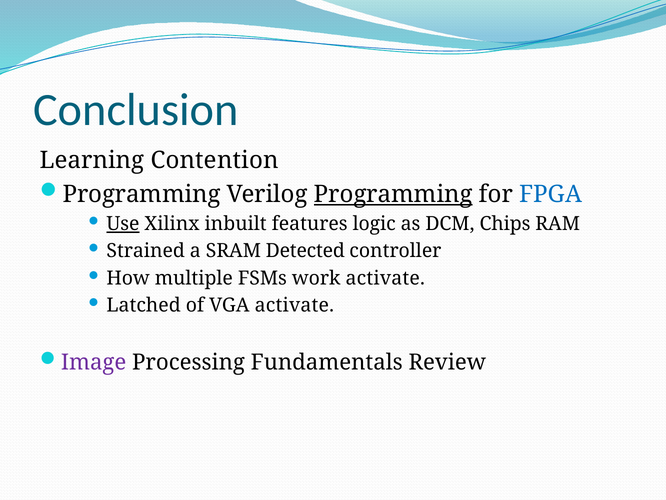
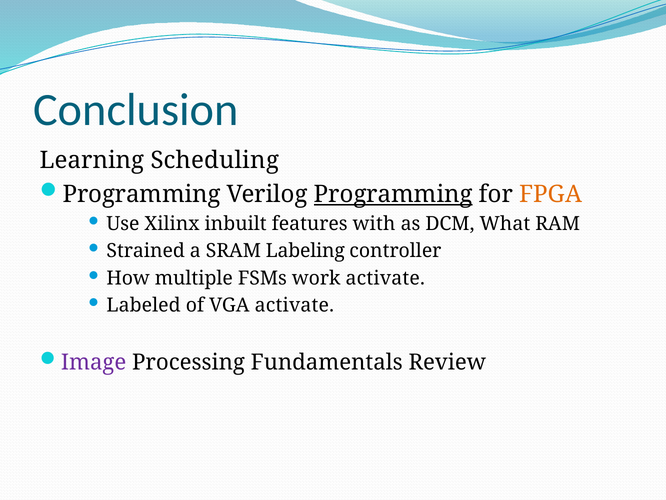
Contention: Contention -> Scheduling
FPGA colour: blue -> orange
Use underline: present -> none
logic: logic -> with
Chips: Chips -> What
Detected: Detected -> Labeling
Latched: Latched -> Labeled
